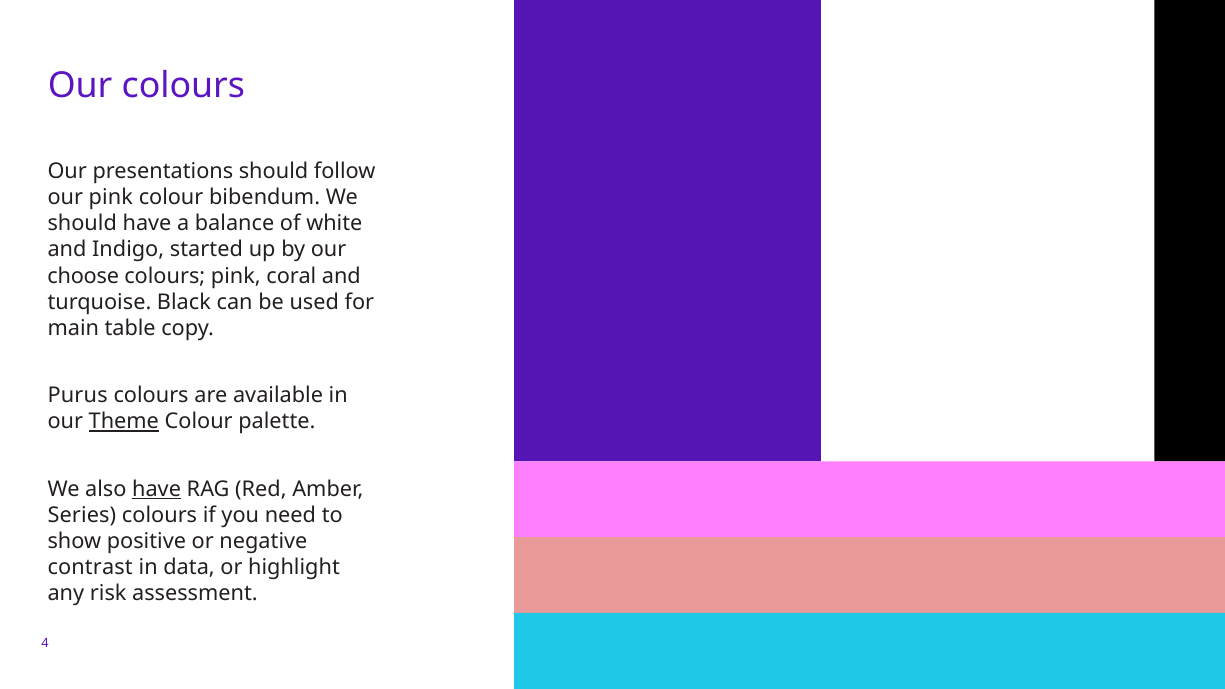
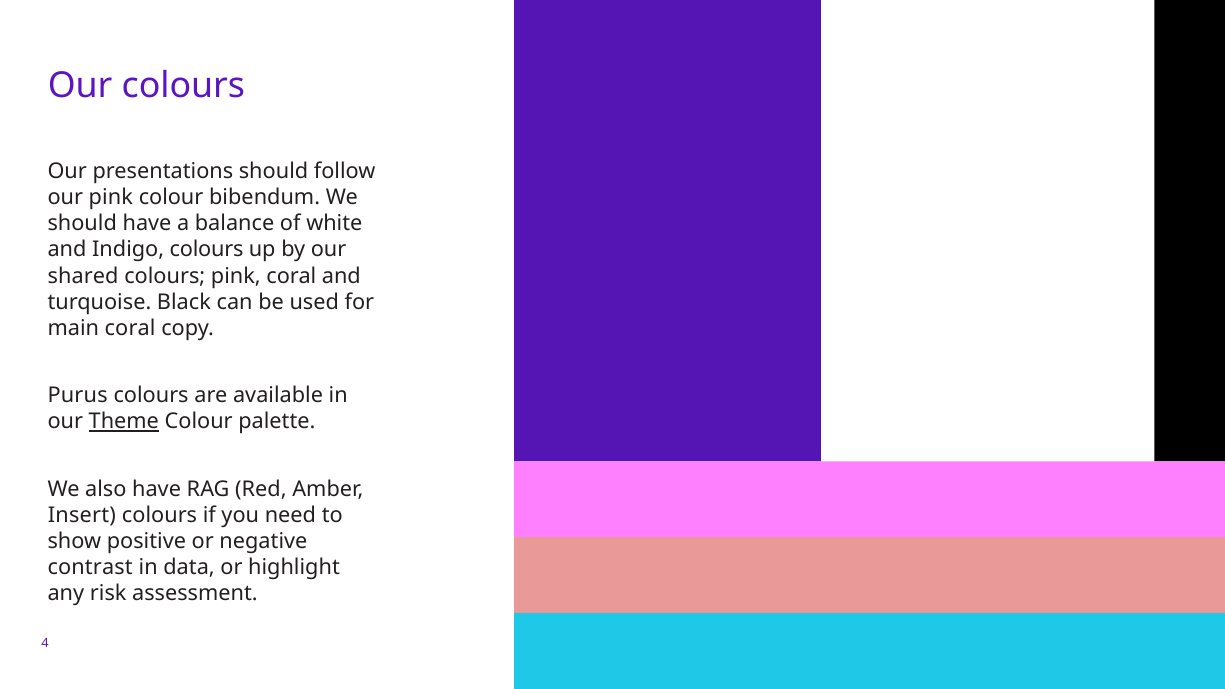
Indigo started: started -> colours
choose: choose -> shared
main table: table -> coral
have at (157, 489) underline: present -> none
Series: Series -> Insert
